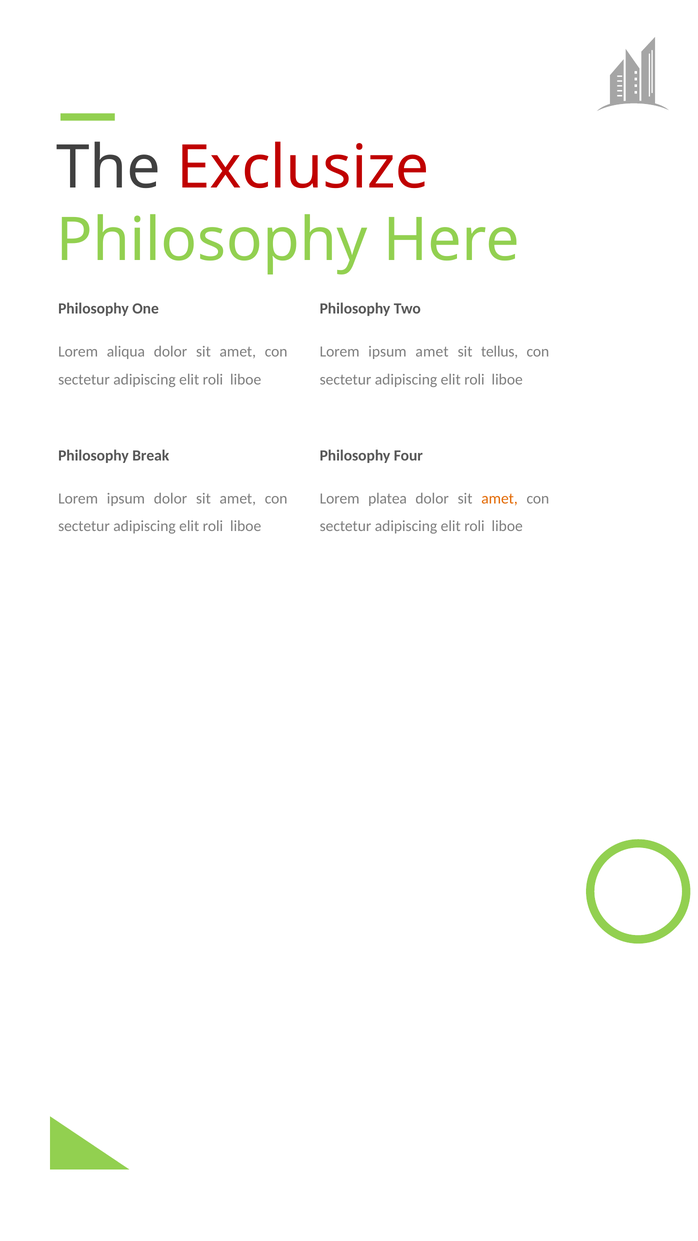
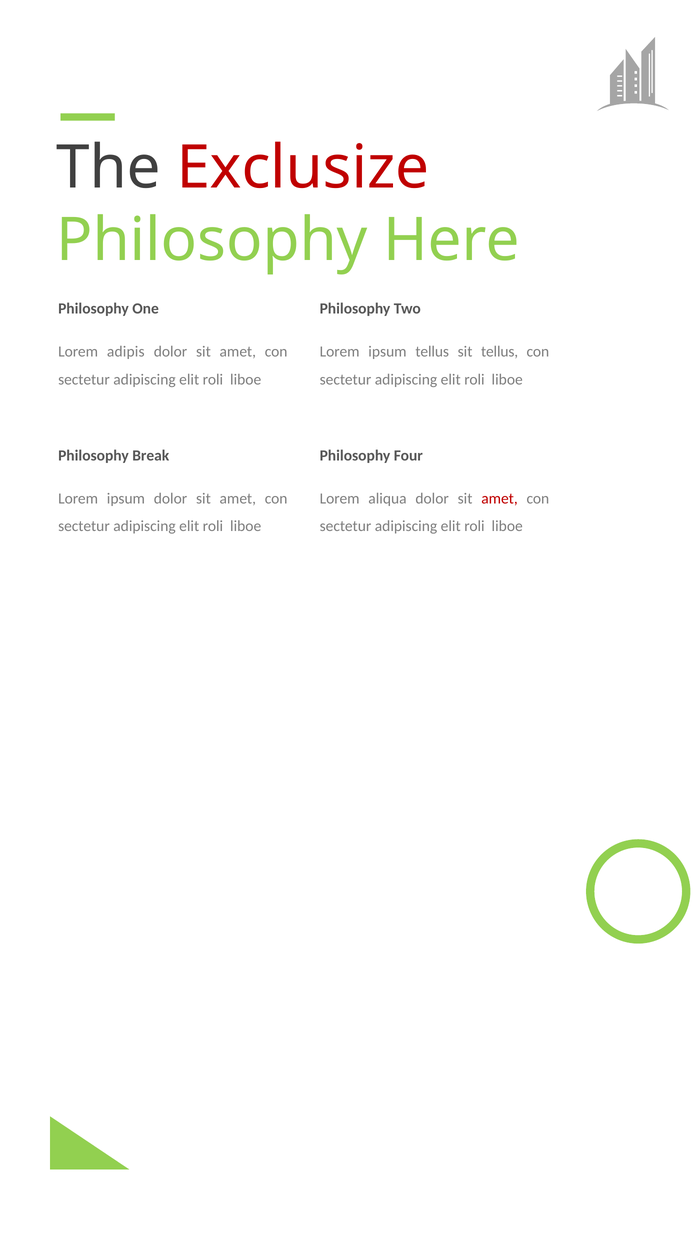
aliqua: aliqua -> adipis
ipsum amet: amet -> tellus
platea: platea -> aliqua
amet at (500, 498) colour: orange -> red
